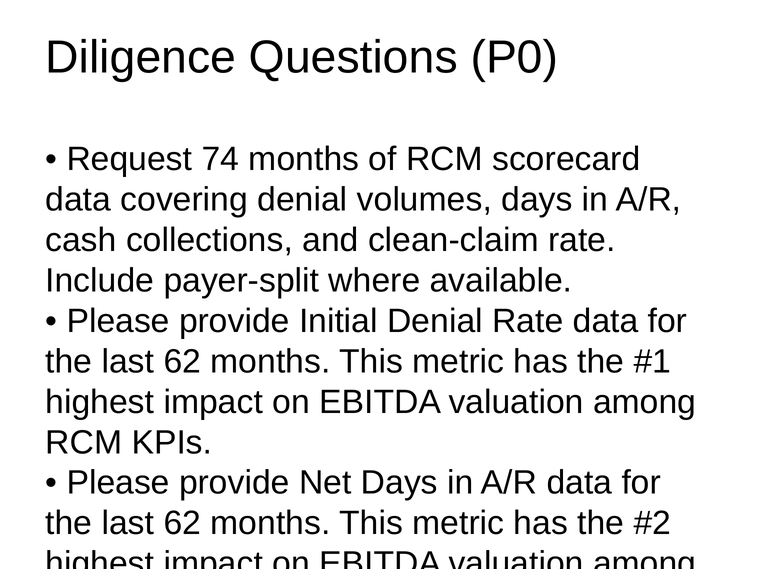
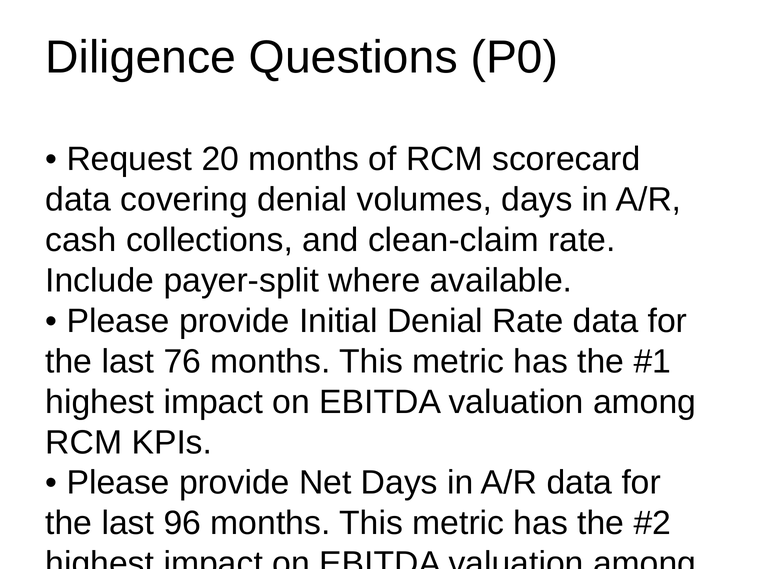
74: 74 -> 20
62 at (182, 362): 62 -> 76
62 at (182, 524): 62 -> 96
